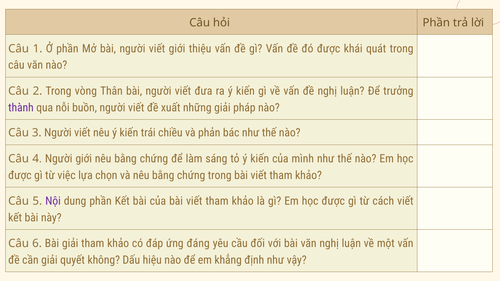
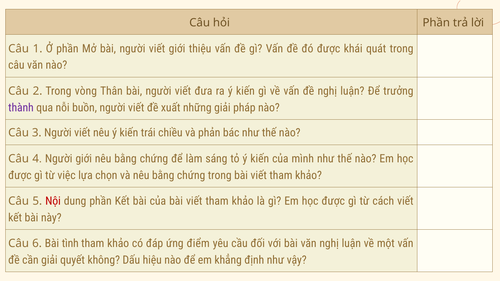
Nội colour: purple -> red
Bài giải: giải -> tình
đáng: đáng -> điểm
